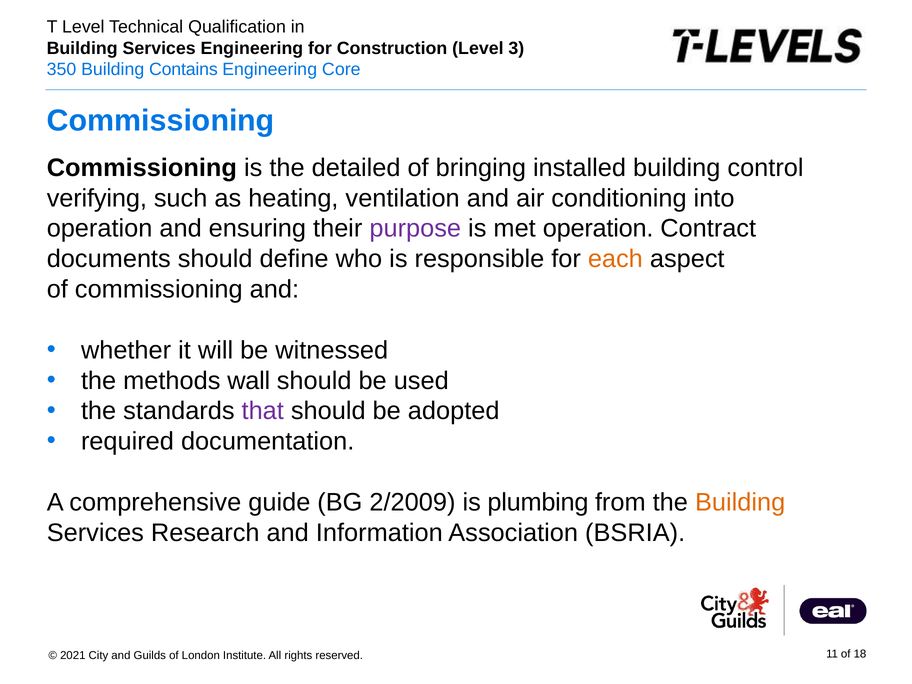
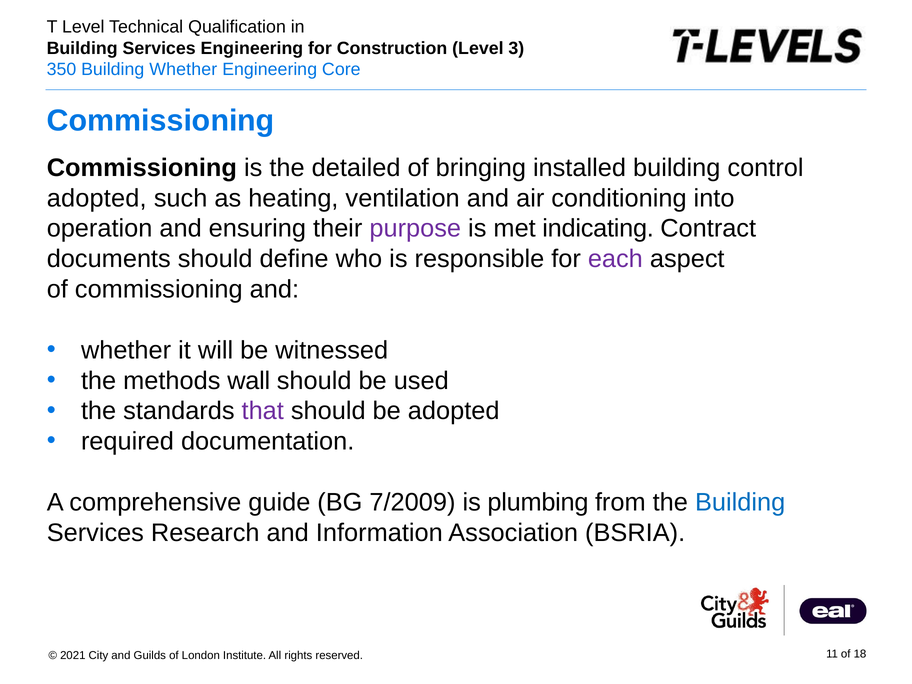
Building Contains: Contains -> Whether
verifying at (97, 198): verifying -> adopted
met operation: operation -> indicating
each colour: orange -> purple
2/2009: 2/2009 -> 7/2009
Building at (740, 502) colour: orange -> blue
